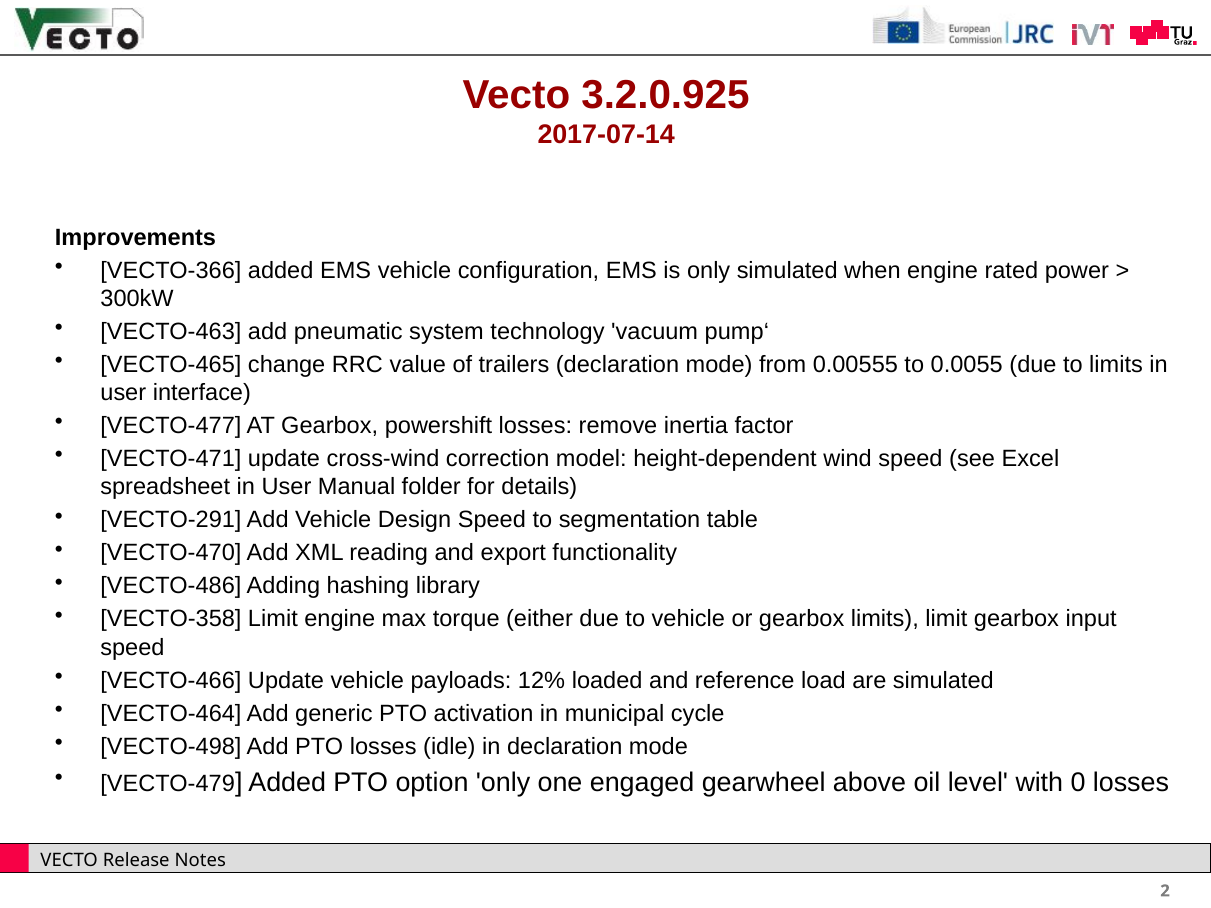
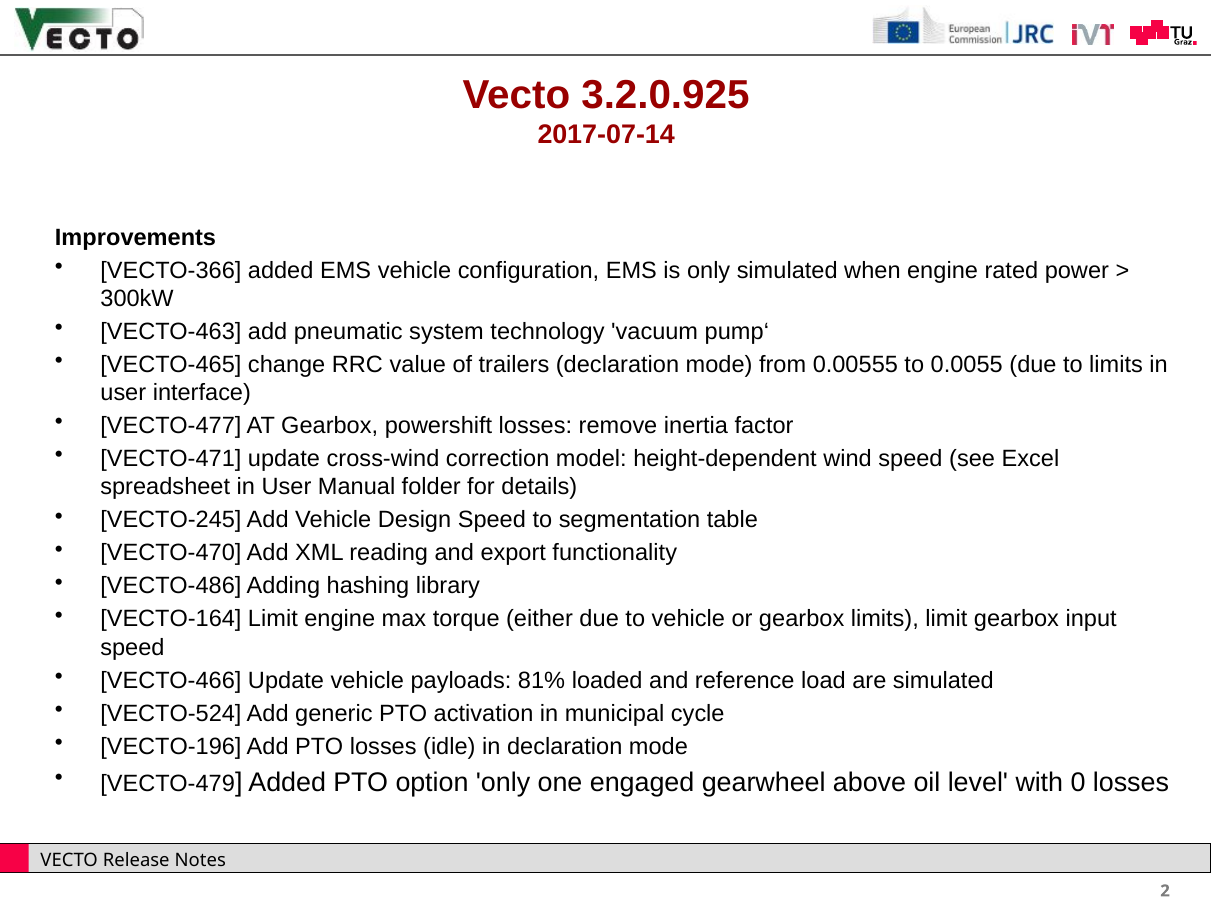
VECTO-291: VECTO-291 -> VECTO-245
VECTO-358: VECTO-358 -> VECTO-164
12%: 12% -> 81%
VECTO-464: VECTO-464 -> VECTO-524
VECTO-498: VECTO-498 -> VECTO-196
